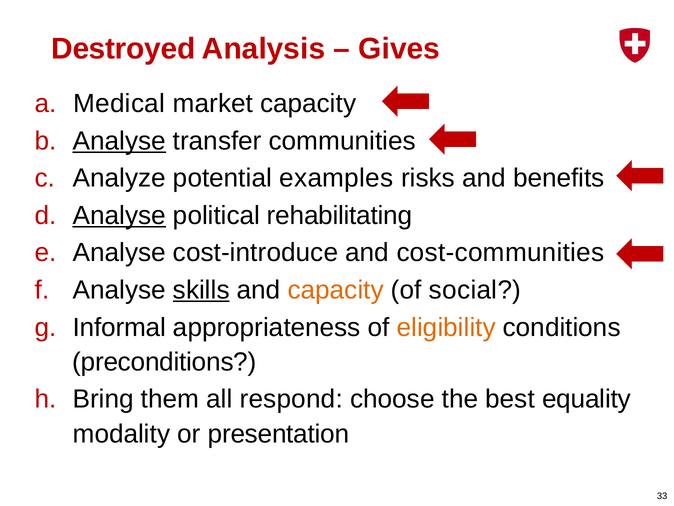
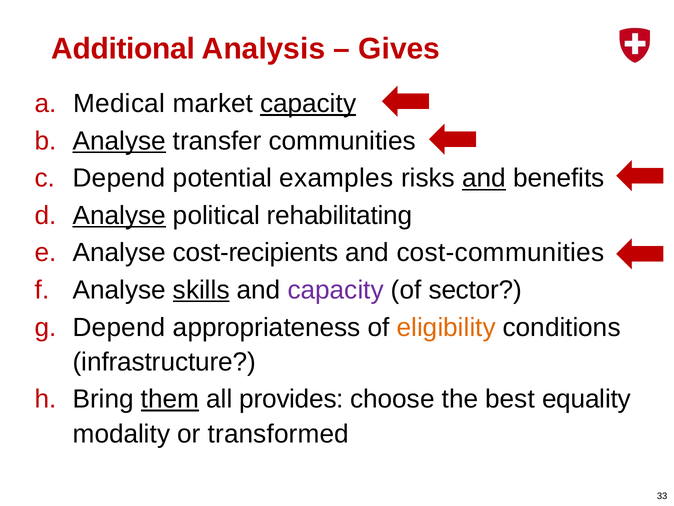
Destroyed: Destroyed -> Additional
capacity at (308, 104) underline: none -> present
Analyze at (119, 178): Analyze -> Depend
and at (484, 178) underline: none -> present
cost-introduce: cost-introduce -> cost-recipients
capacity at (336, 290) colour: orange -> purple
social: social -> sector
Informal at (119, 327): Informal -> Depend
preconditions: preconditions -> infrastructure
them underline: none -> present
respond: respond -> provides
presentation: presentation -> transformed
